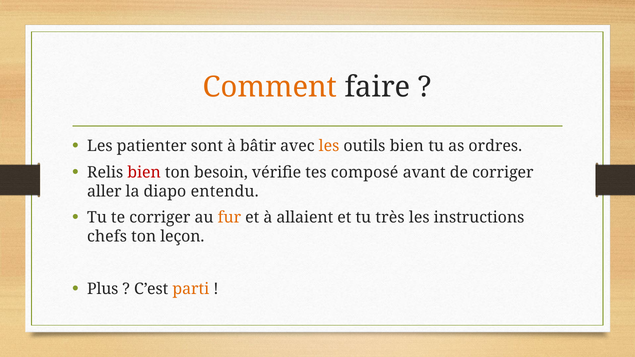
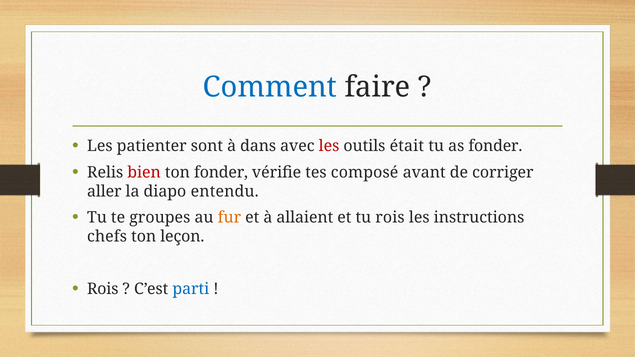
Comment colour: orange -> blue
bâtir: bâtir -> dans
les at (329, 146) colour: orange -> red
outils bien: bien -> était
as ordres: ordres -> fonder
ton besoin: besoin -> fonder
te corriger: corriger -> groupes
tu très: très -> rois
Plus at (103, 289): Plus -> Rois
parti colour: orange -> blue
